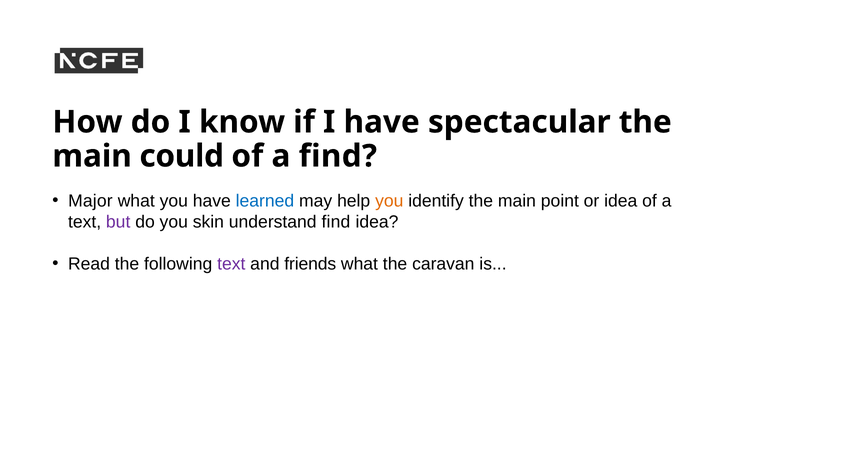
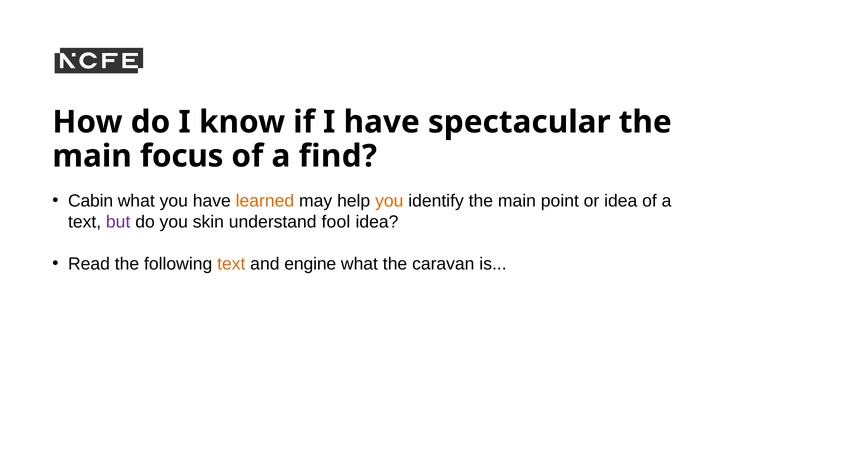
could: could -> focus
Major: Major -> Cabin
learned colour: blue -> orange
understand find: find -> fool
text at (231, 264) colour: purple -> orange
friends: friends -> engine
